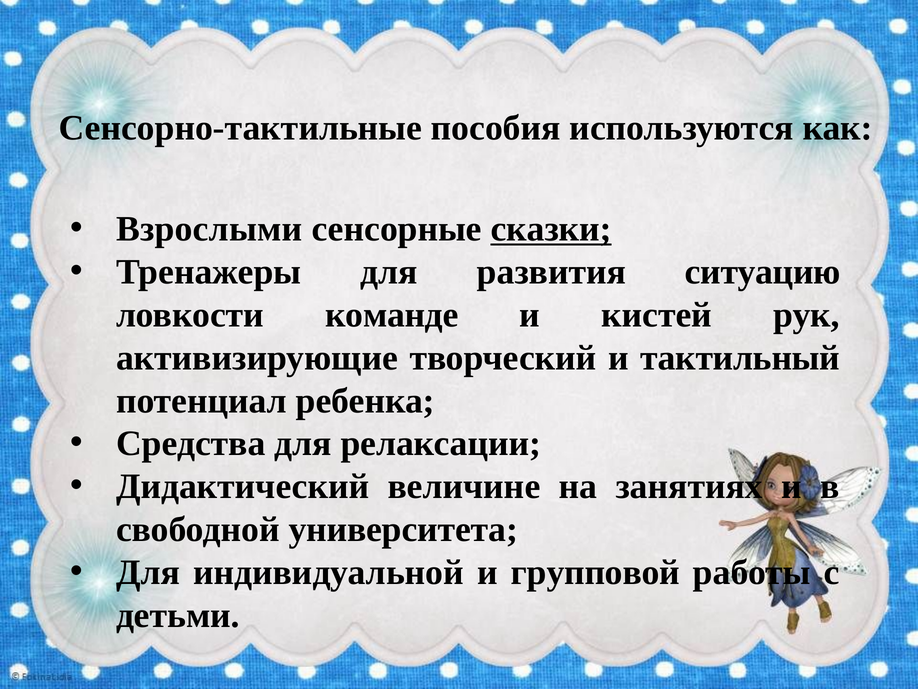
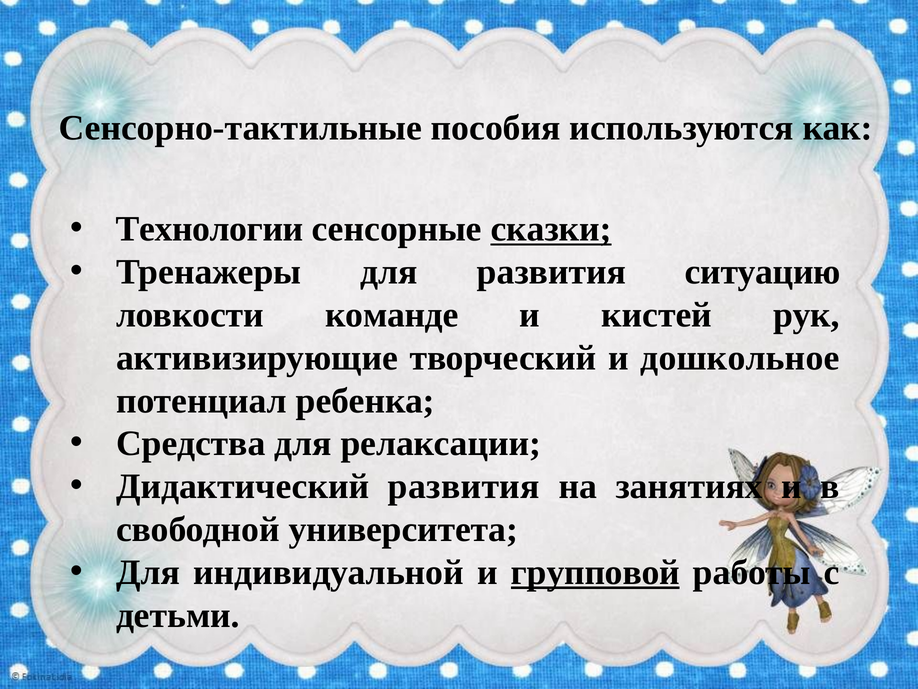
Взрослыми: Взрослыми -> Технологии
тактильный: тактильный -> дошкольное
Дидактический величине: величине -> развития
групповой underline: none -> present
